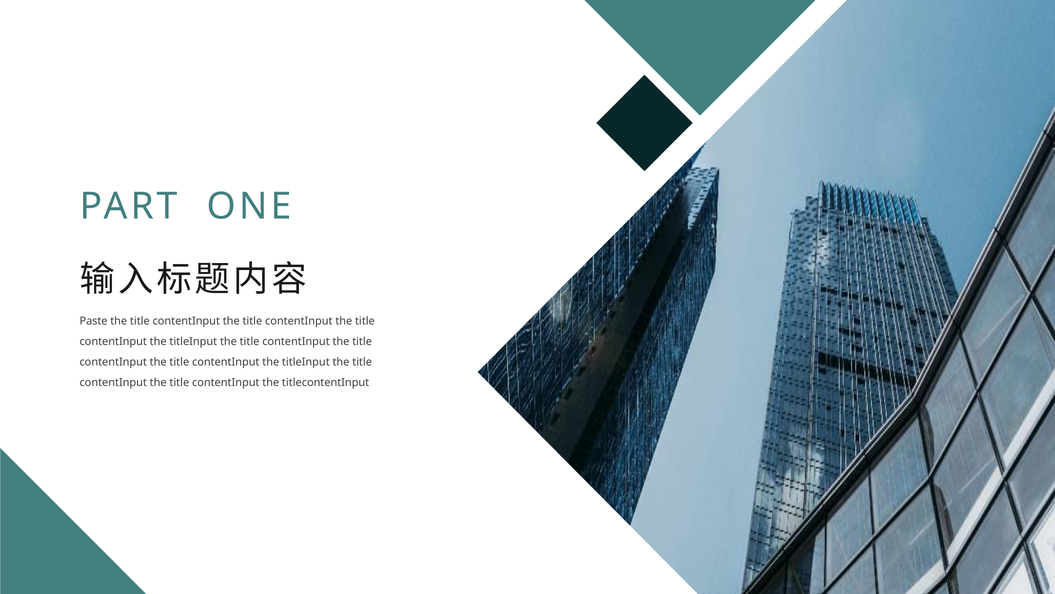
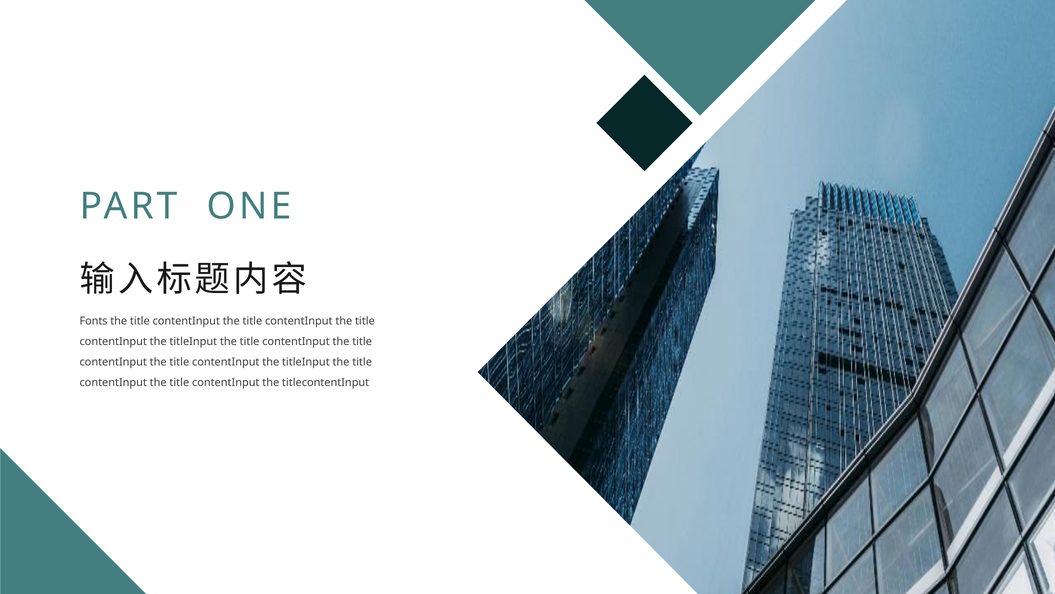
Paste: Paste -> Fonts
